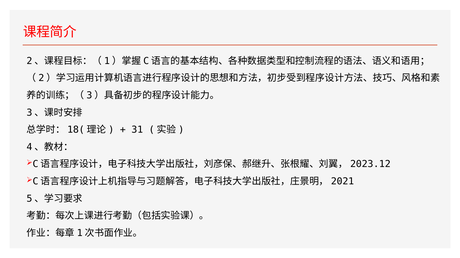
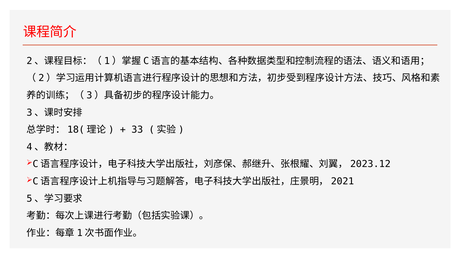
31: 31 -> 33
